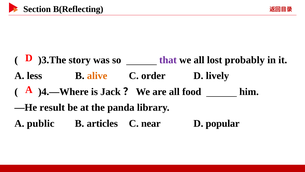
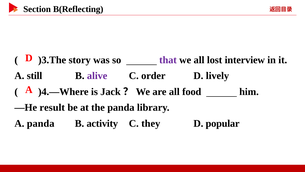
probably: probably -> interview
less: less -> still
alive colour: orange -> purple
A public: public -> panda
articles: articles -> activity
near: near -> they
